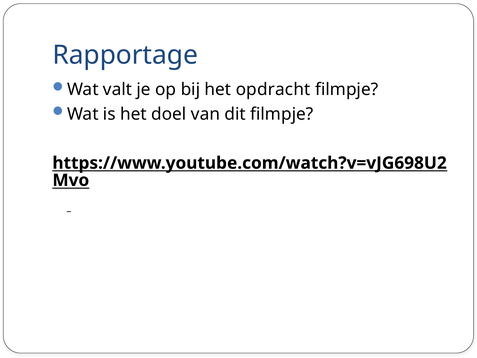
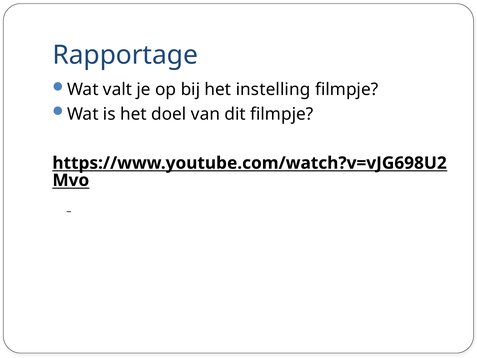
opdracht: opdracht -> instelling
